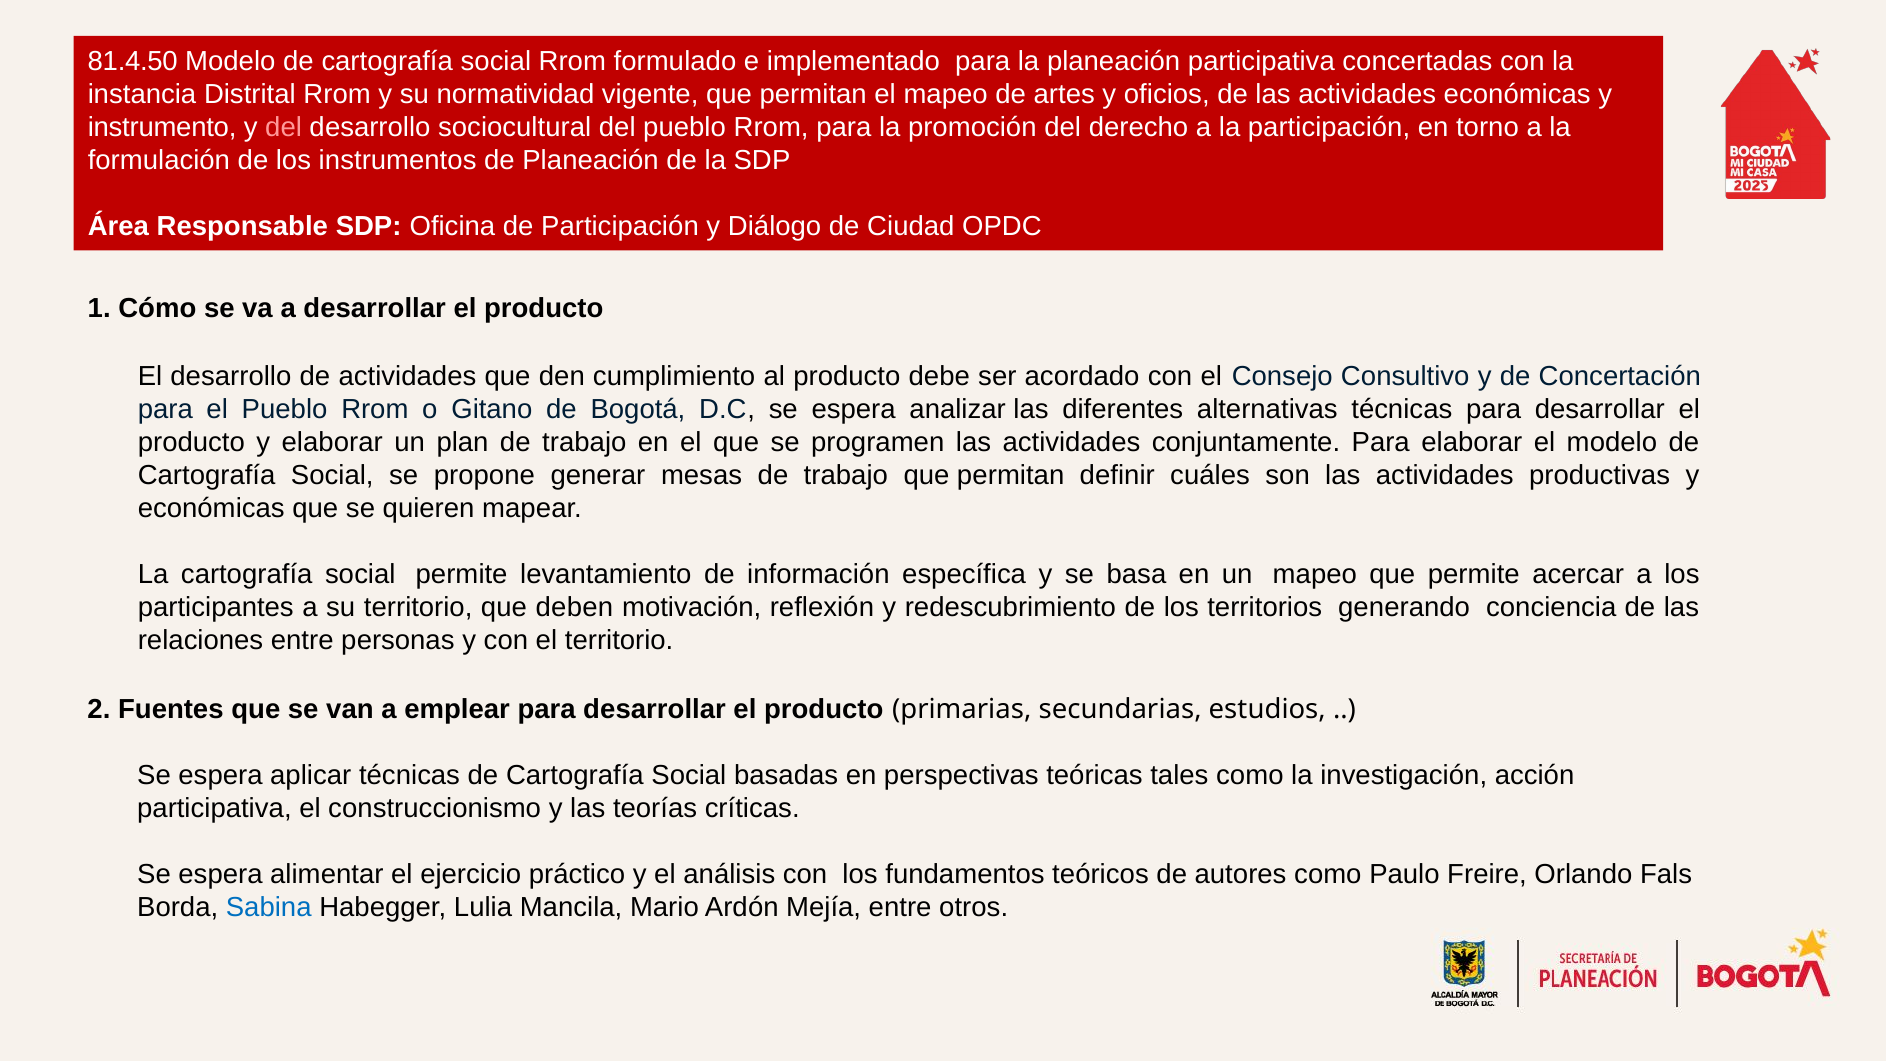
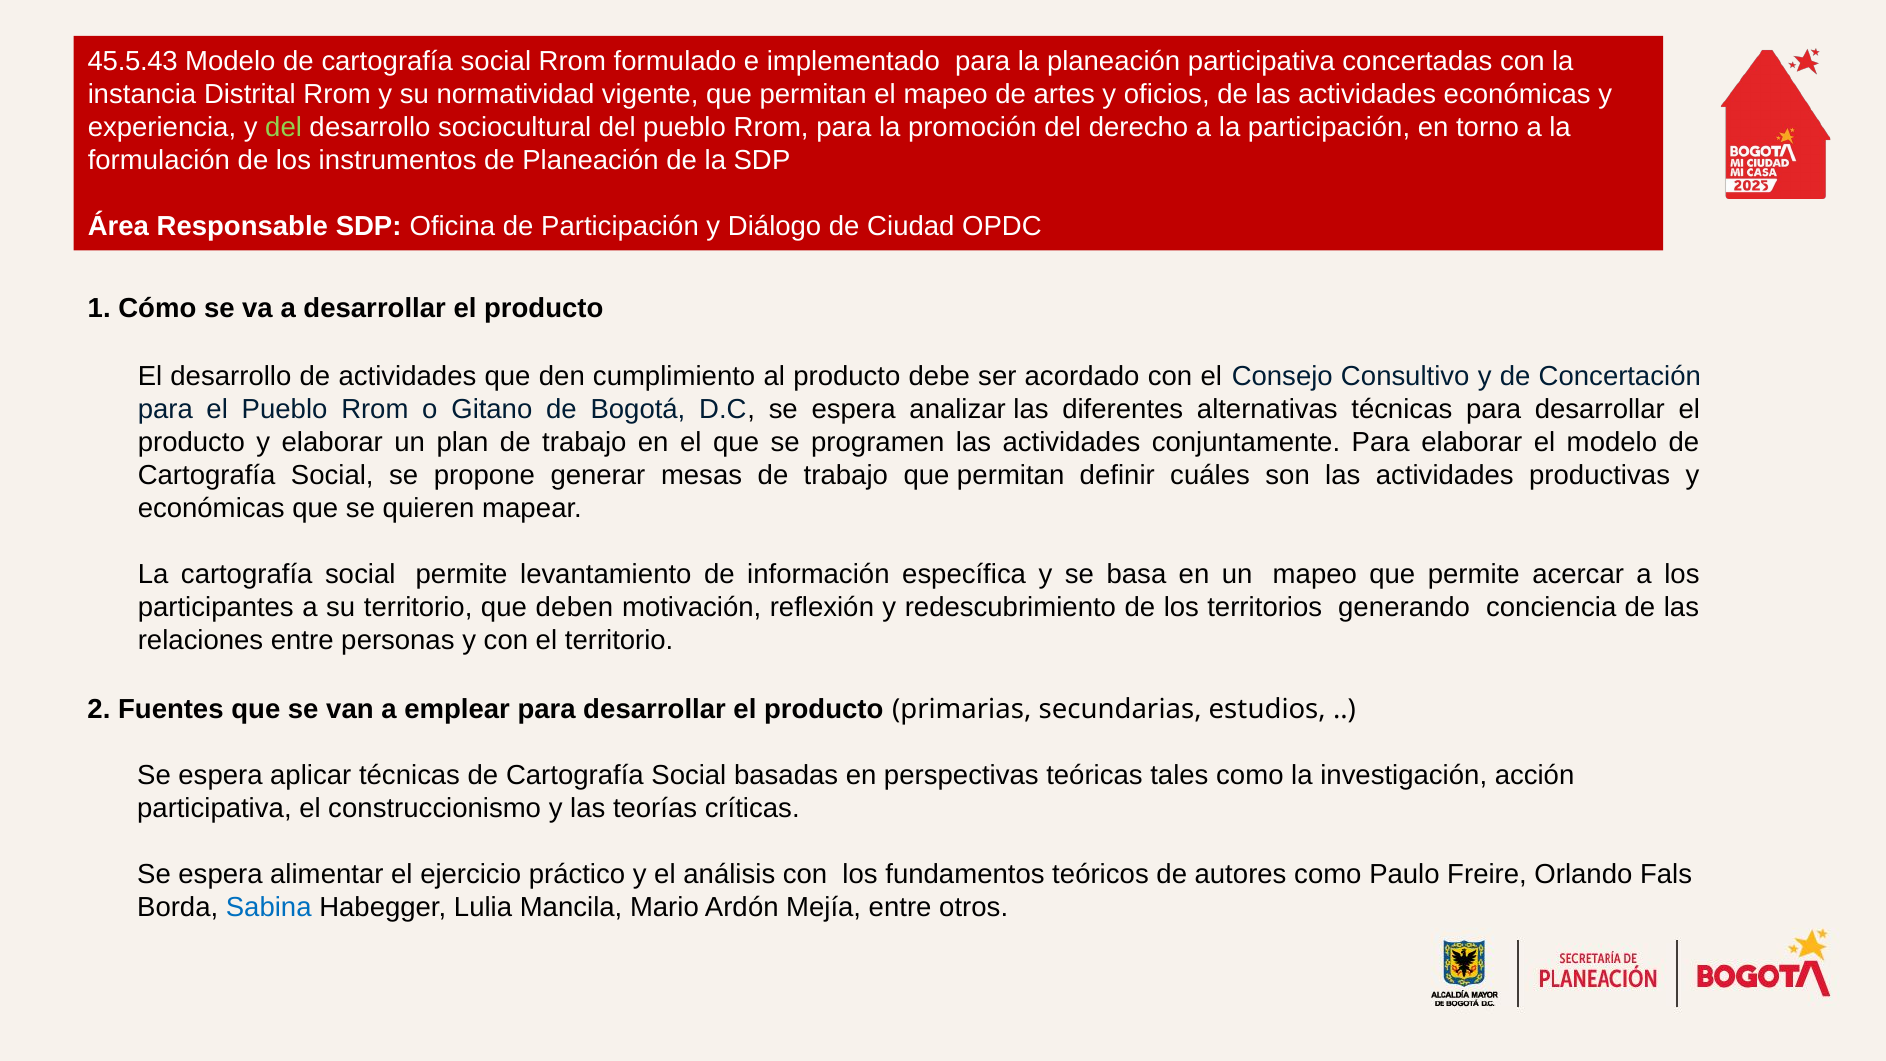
81.4.50: 81.4.50 -> 45.5.43
instrumento: instrumento -> experiencia
del at (284, 127) colour: pink -> light green
